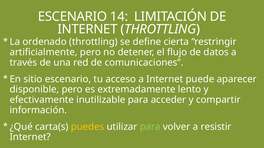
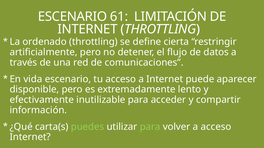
14: 14 -> 61
sitio: sitio -> vida
puedes colour: yellow -> light green
a resistir: resistir -> acceso
